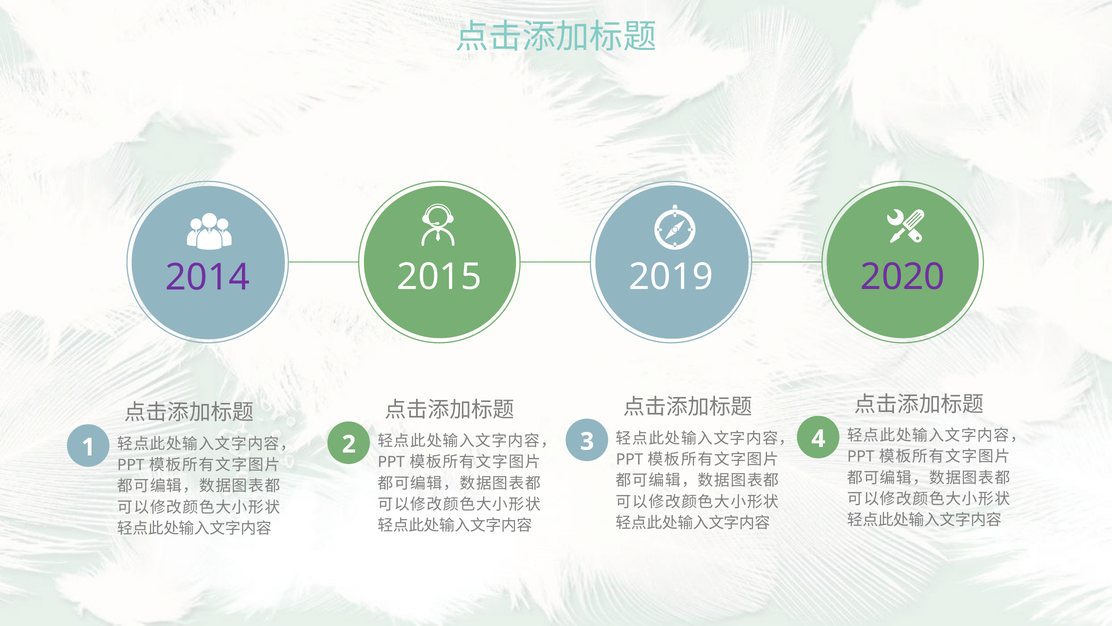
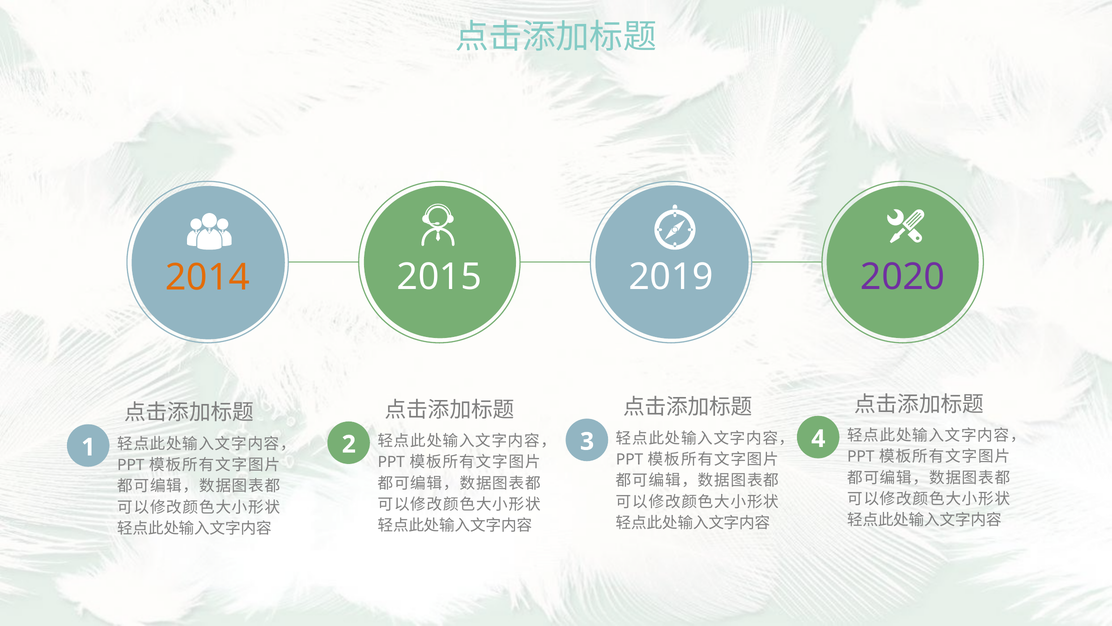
2014 colour: purple -> orange
